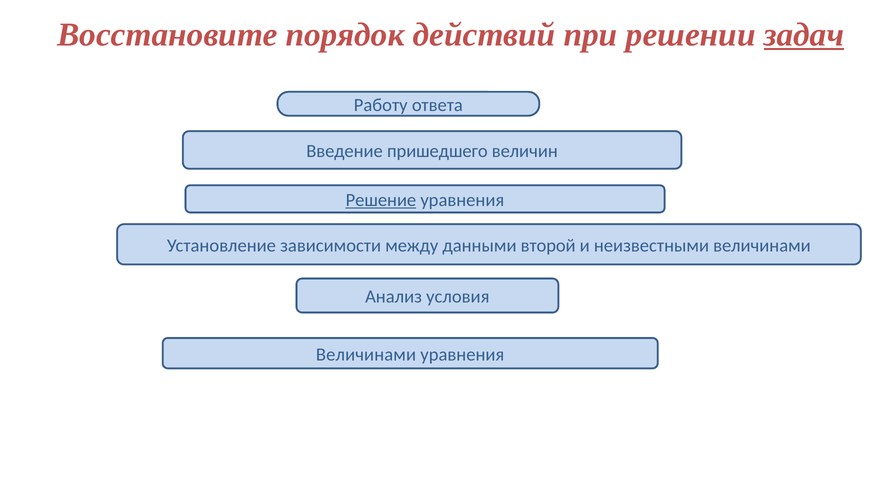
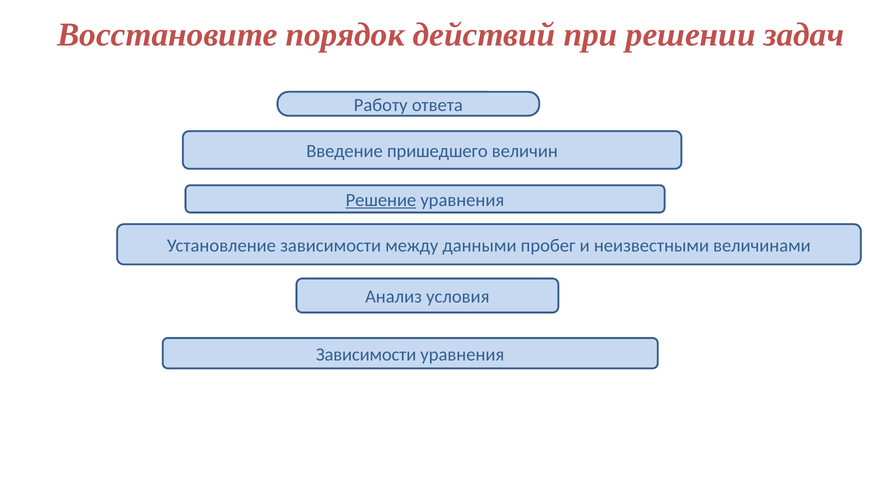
задач underline: present -> none
второй: второй -> пробег
Величинами at (366, 355): Величинами -> Зависимости
